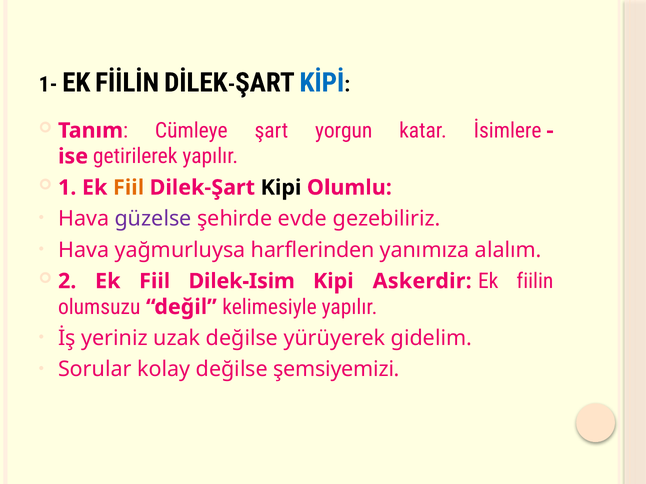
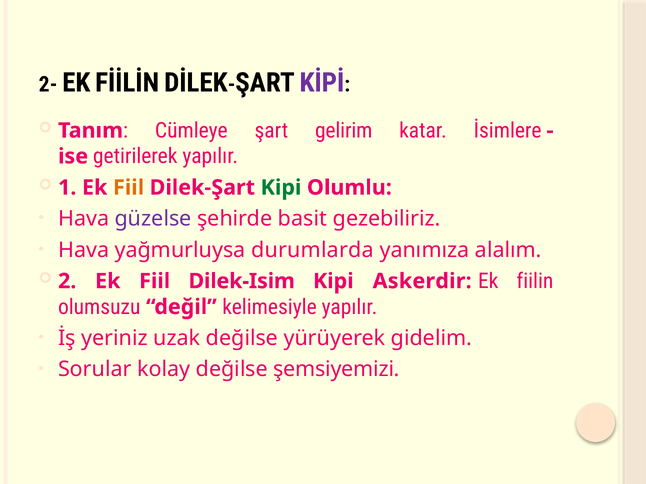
1-: 1- -> 2-
KİPİ colour: blue -> purple
yorgun: yorgun -> gelirim
Kipi at (281, 188) colour: black -> green
evde: evde -> basit
harflerinden: harflerinden -> durumlarda
